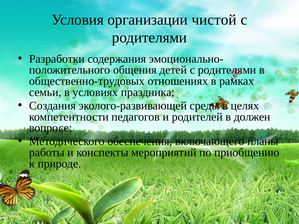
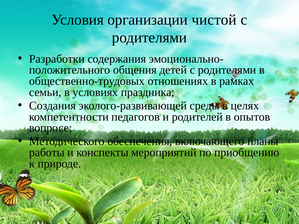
должен: должен -> опытов
